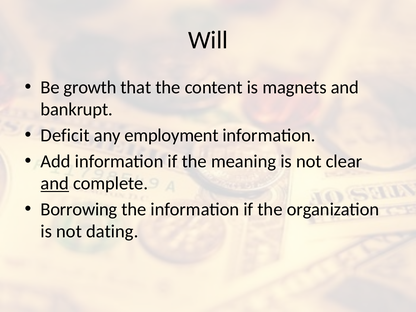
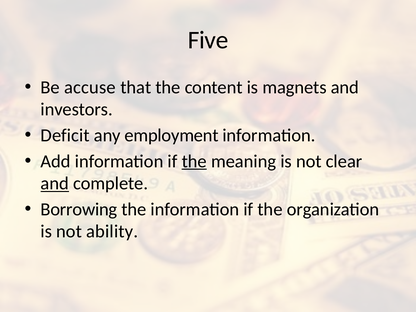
Will: Will -> Five
growth: growth -> accuse
bankrupt: bankrupt -> investors
the at (194, 161) underline: none -> present
dating: dating -> ability
